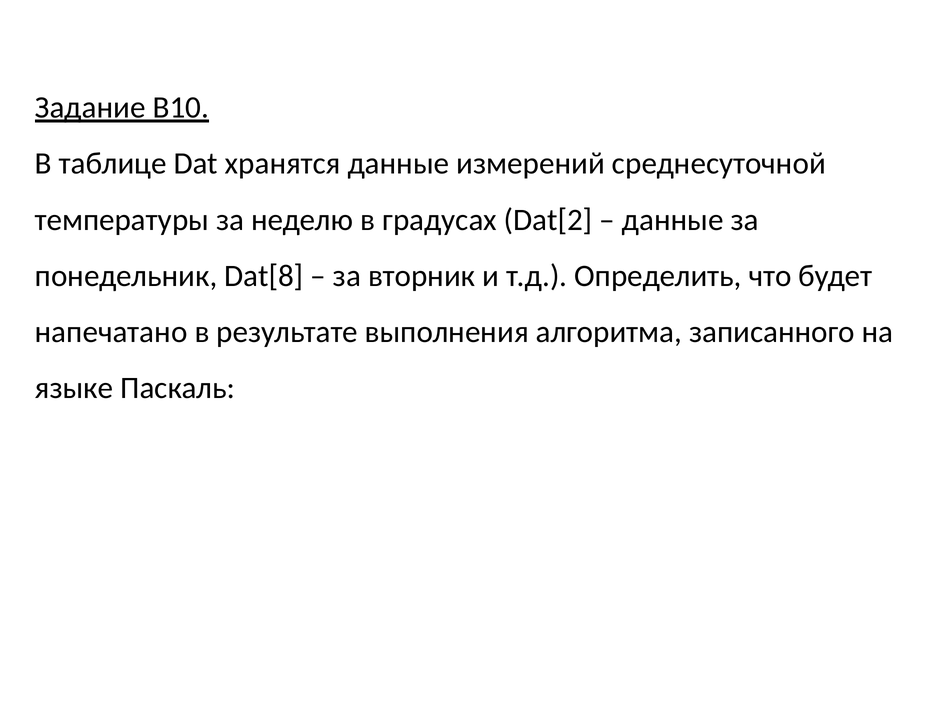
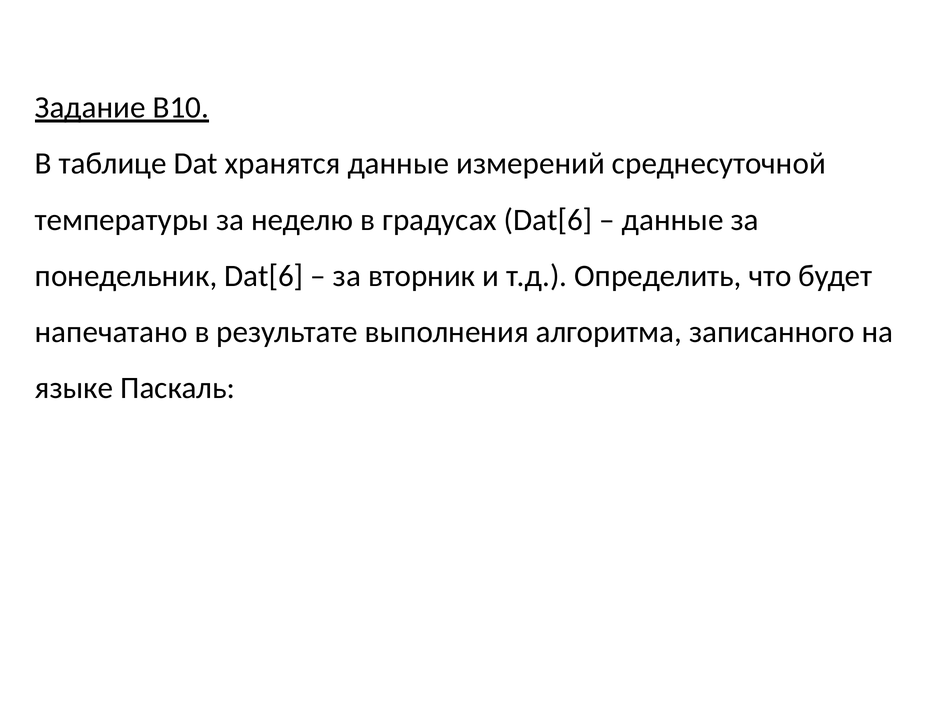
градусах Dat[2: Dat[2 -> Dat[6
понедельник Dat[8: Dat[8 -> Dat[6
